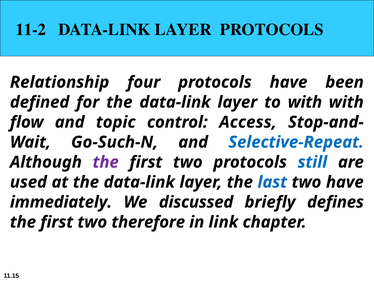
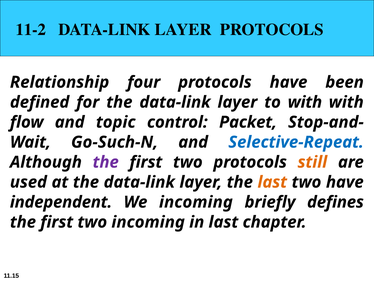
Access: Access -> Packet
still colour: blue -> orange
last at (272, 182) colour: blue -> orange
immediately: immediately -> independent
We discussed: discussed -> incoming
two therefore: therefore -> incoming
in link: link -> last
